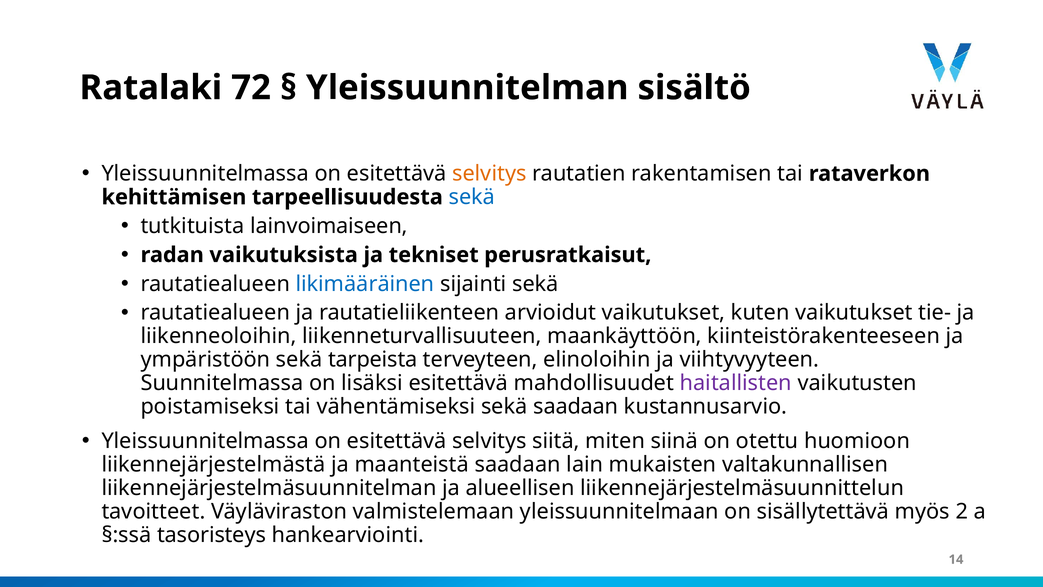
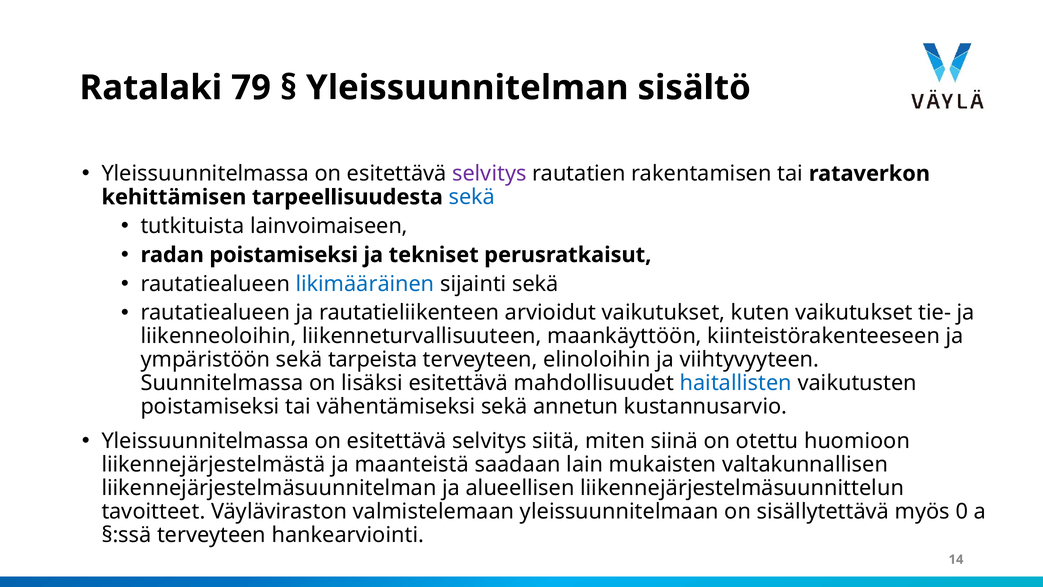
72: 72 -> 79
selvitys at (489, 174) colour: orange -> purple
radan vaikutuksista: vaikutuksista -> poistamiseksi
haitallisten colour: purple -> blue
sekä saadaan: saadaan -> annetun
2: 2 -> 0
§:ssä tasoristeys: tasoristeys -> terveyteen
